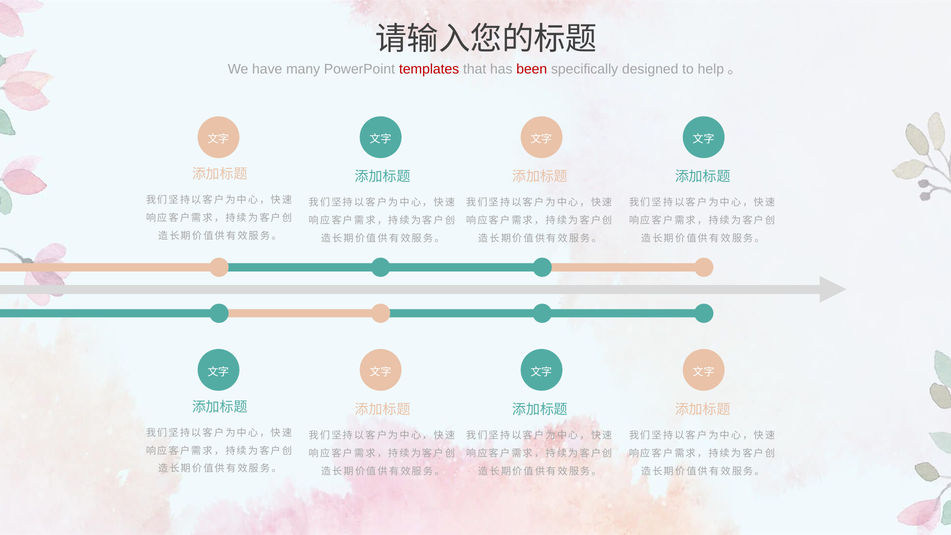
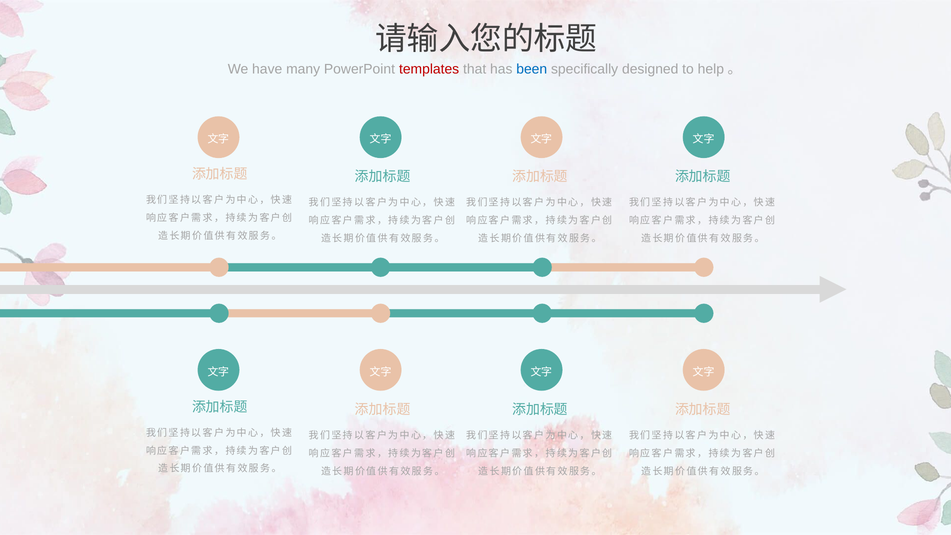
been colour: red -> blue
